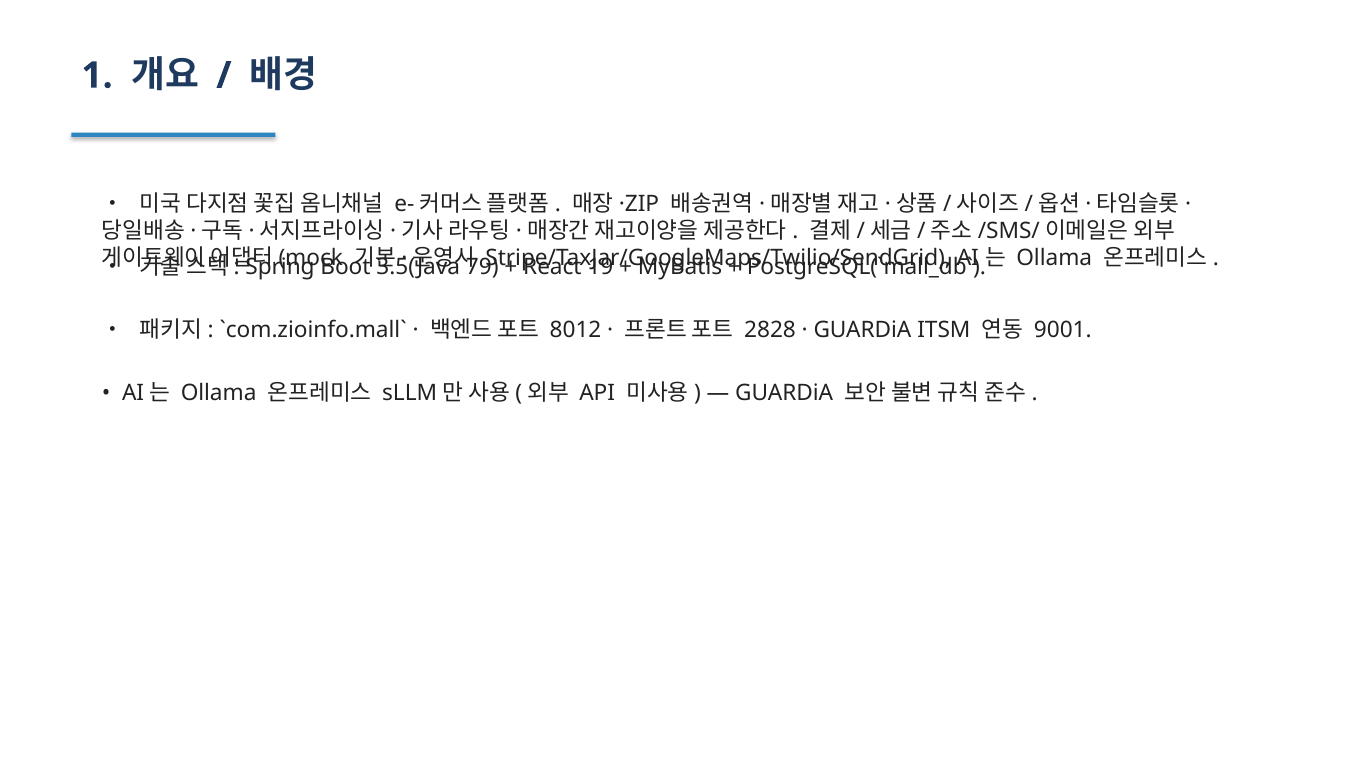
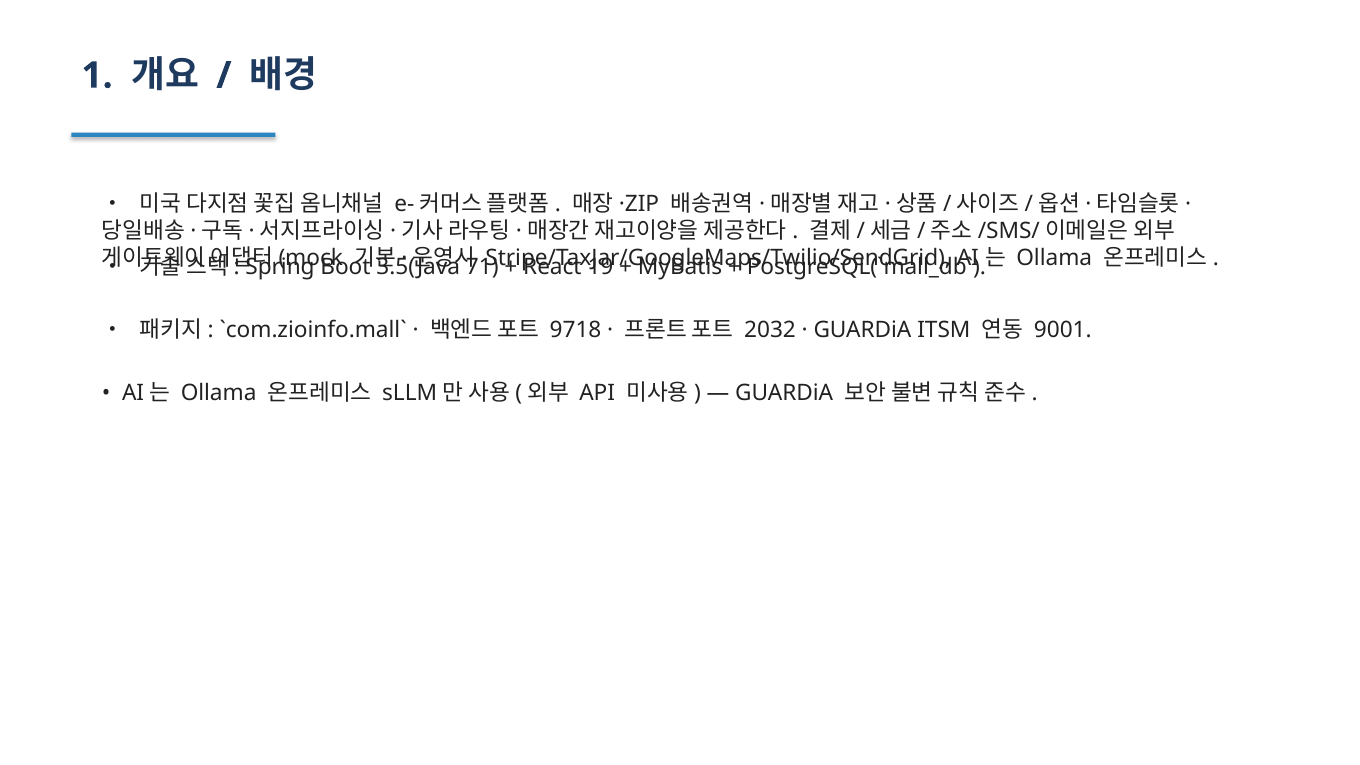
79: 79 -> 71
8012: 8012 -> 9718
2828: 2828 -> 2032
